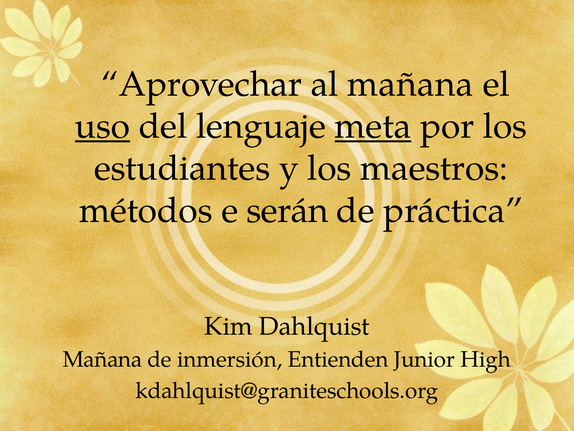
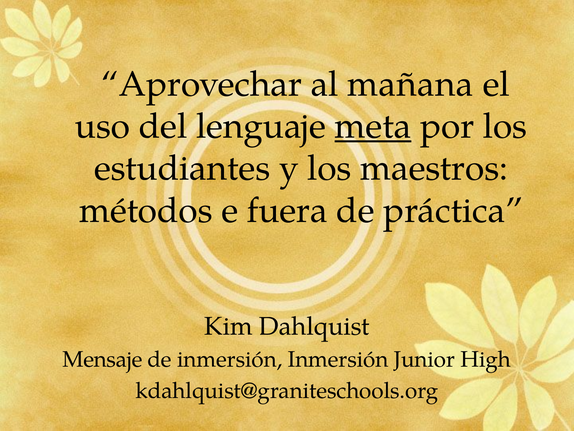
uso underline: present -> none
serán: serán -> fuera
Mañana at (103, 359): Mañana -> Mensaje
inmersión Entienden: Entienden -> Inmersión
